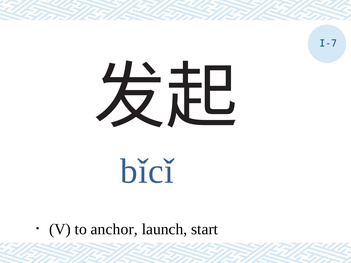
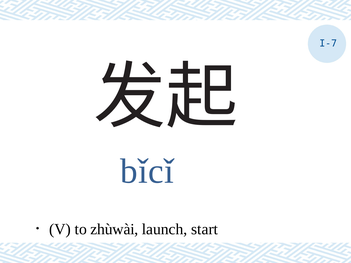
anchor: anchor -> zhùwài
